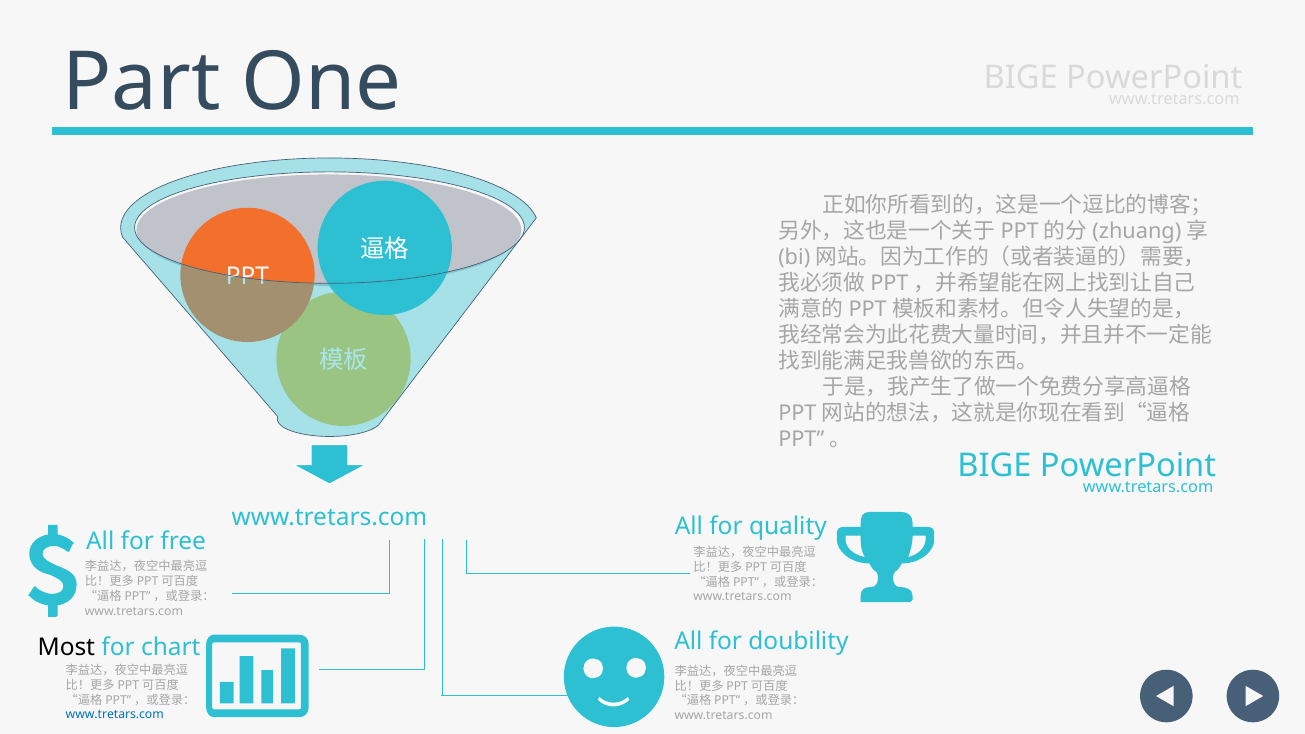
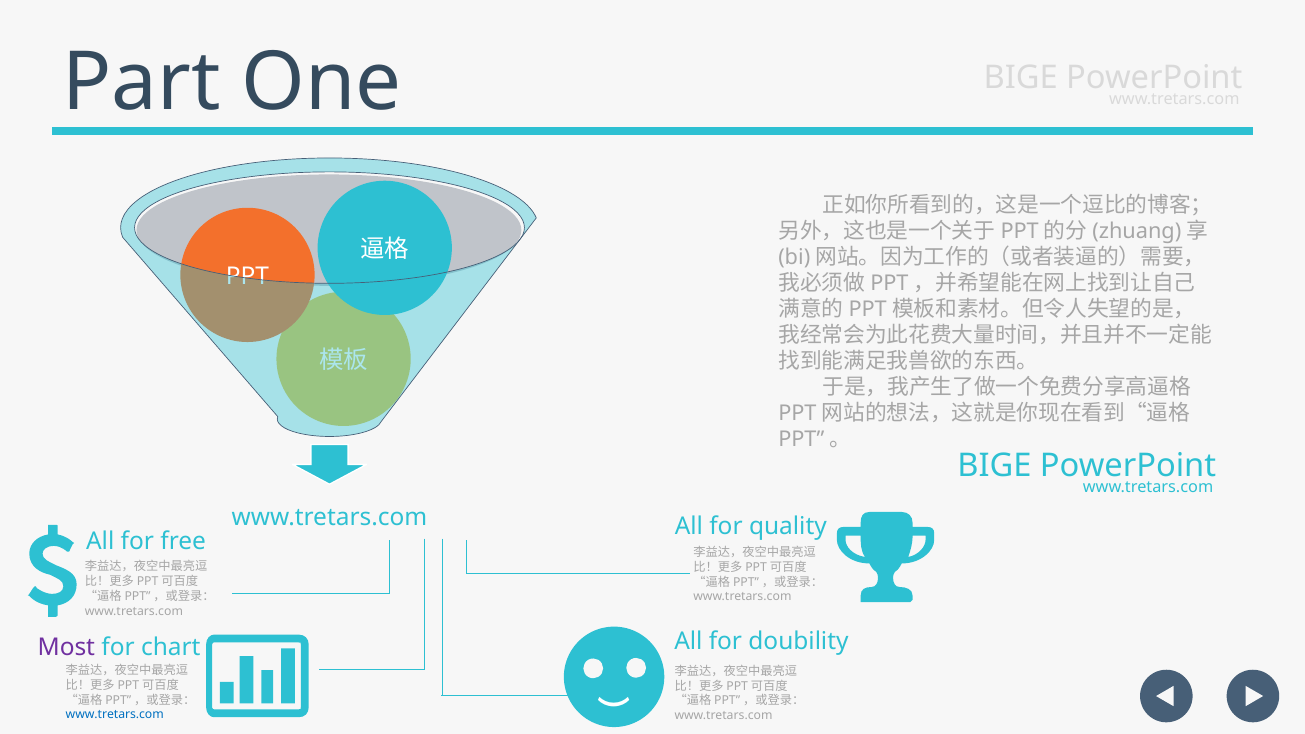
Most colour: black -> purple
